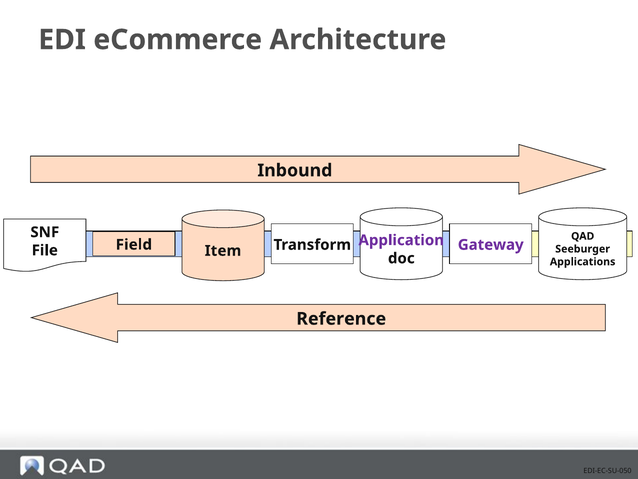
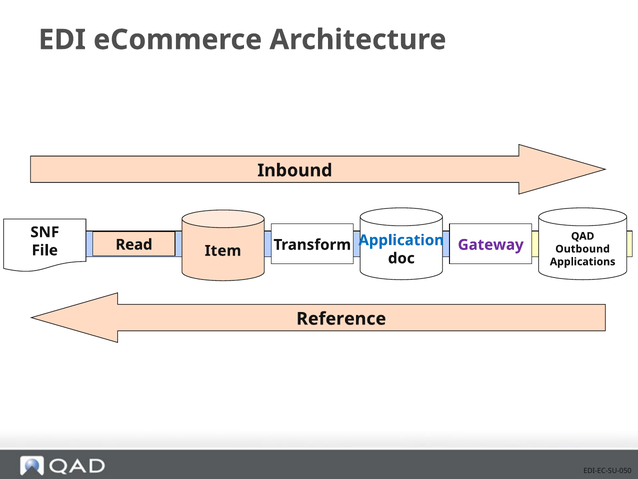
Seeburger: Seeburger -> Outbound
Field: Field -> Read
Application colour: purple -> blue
